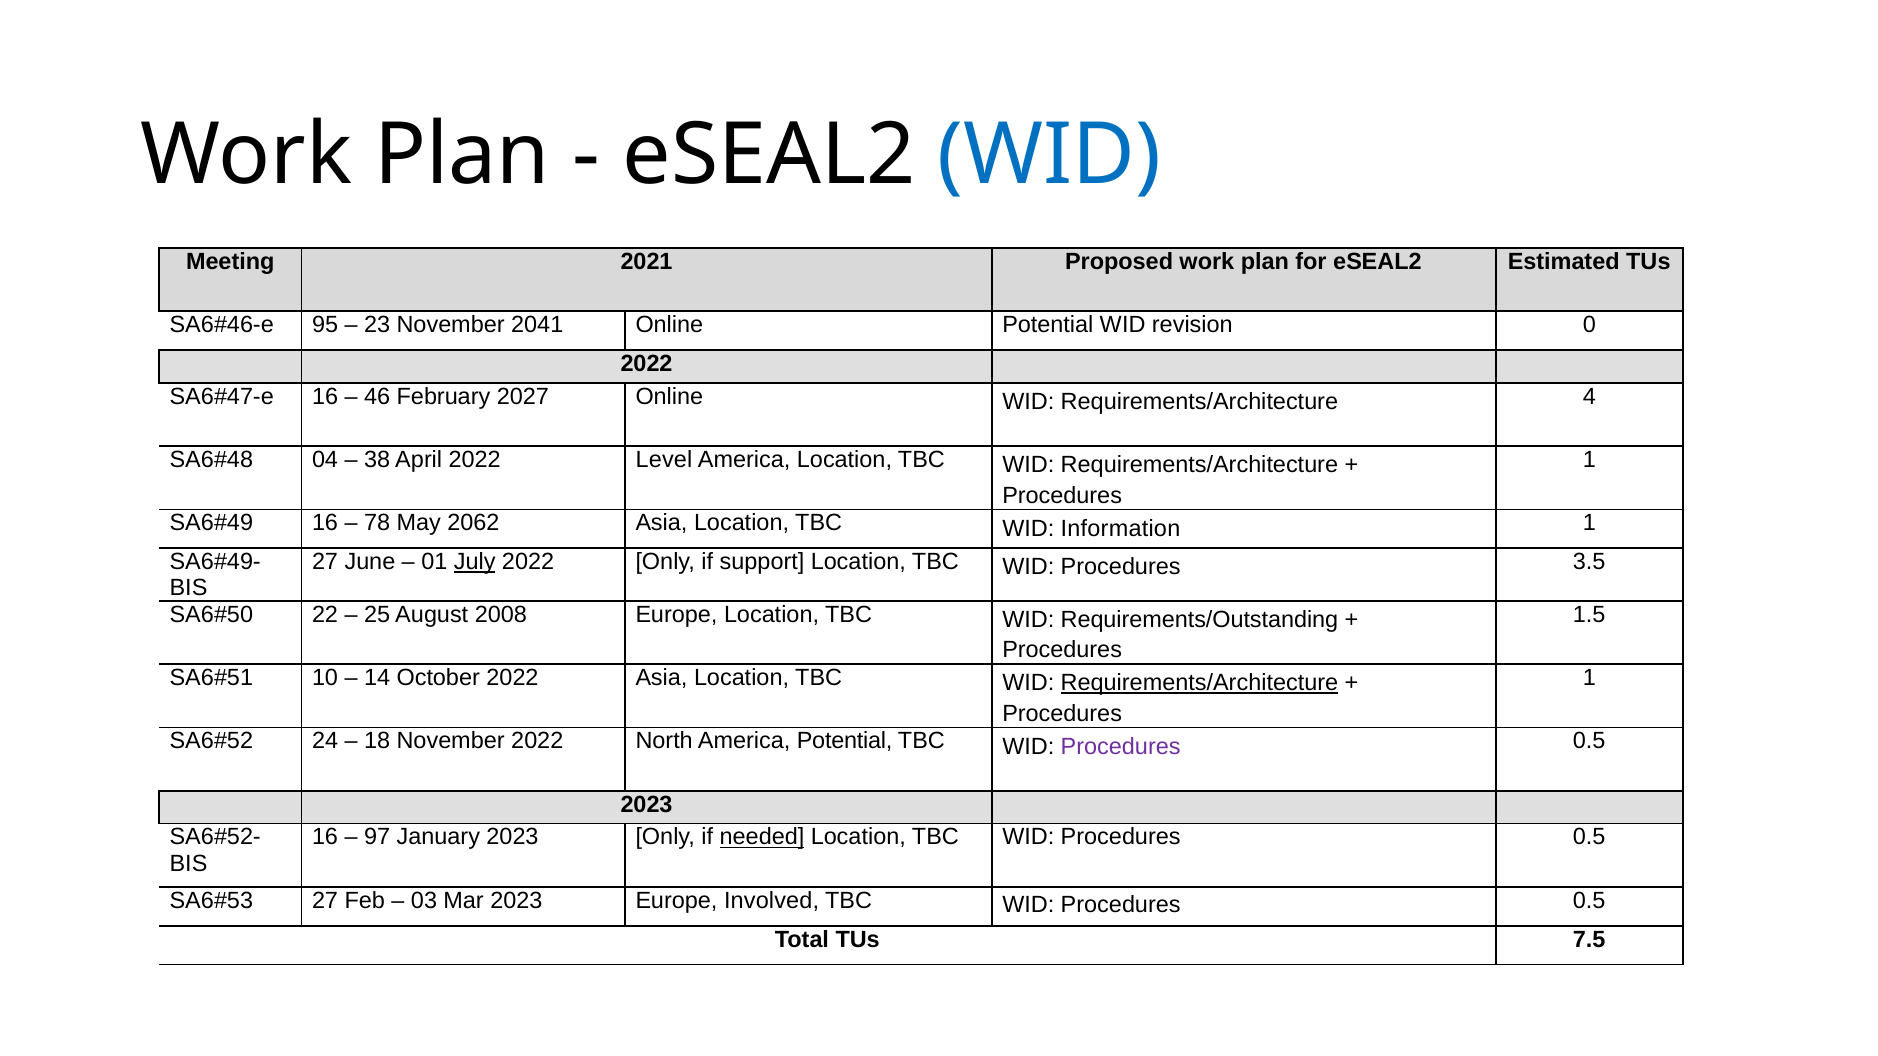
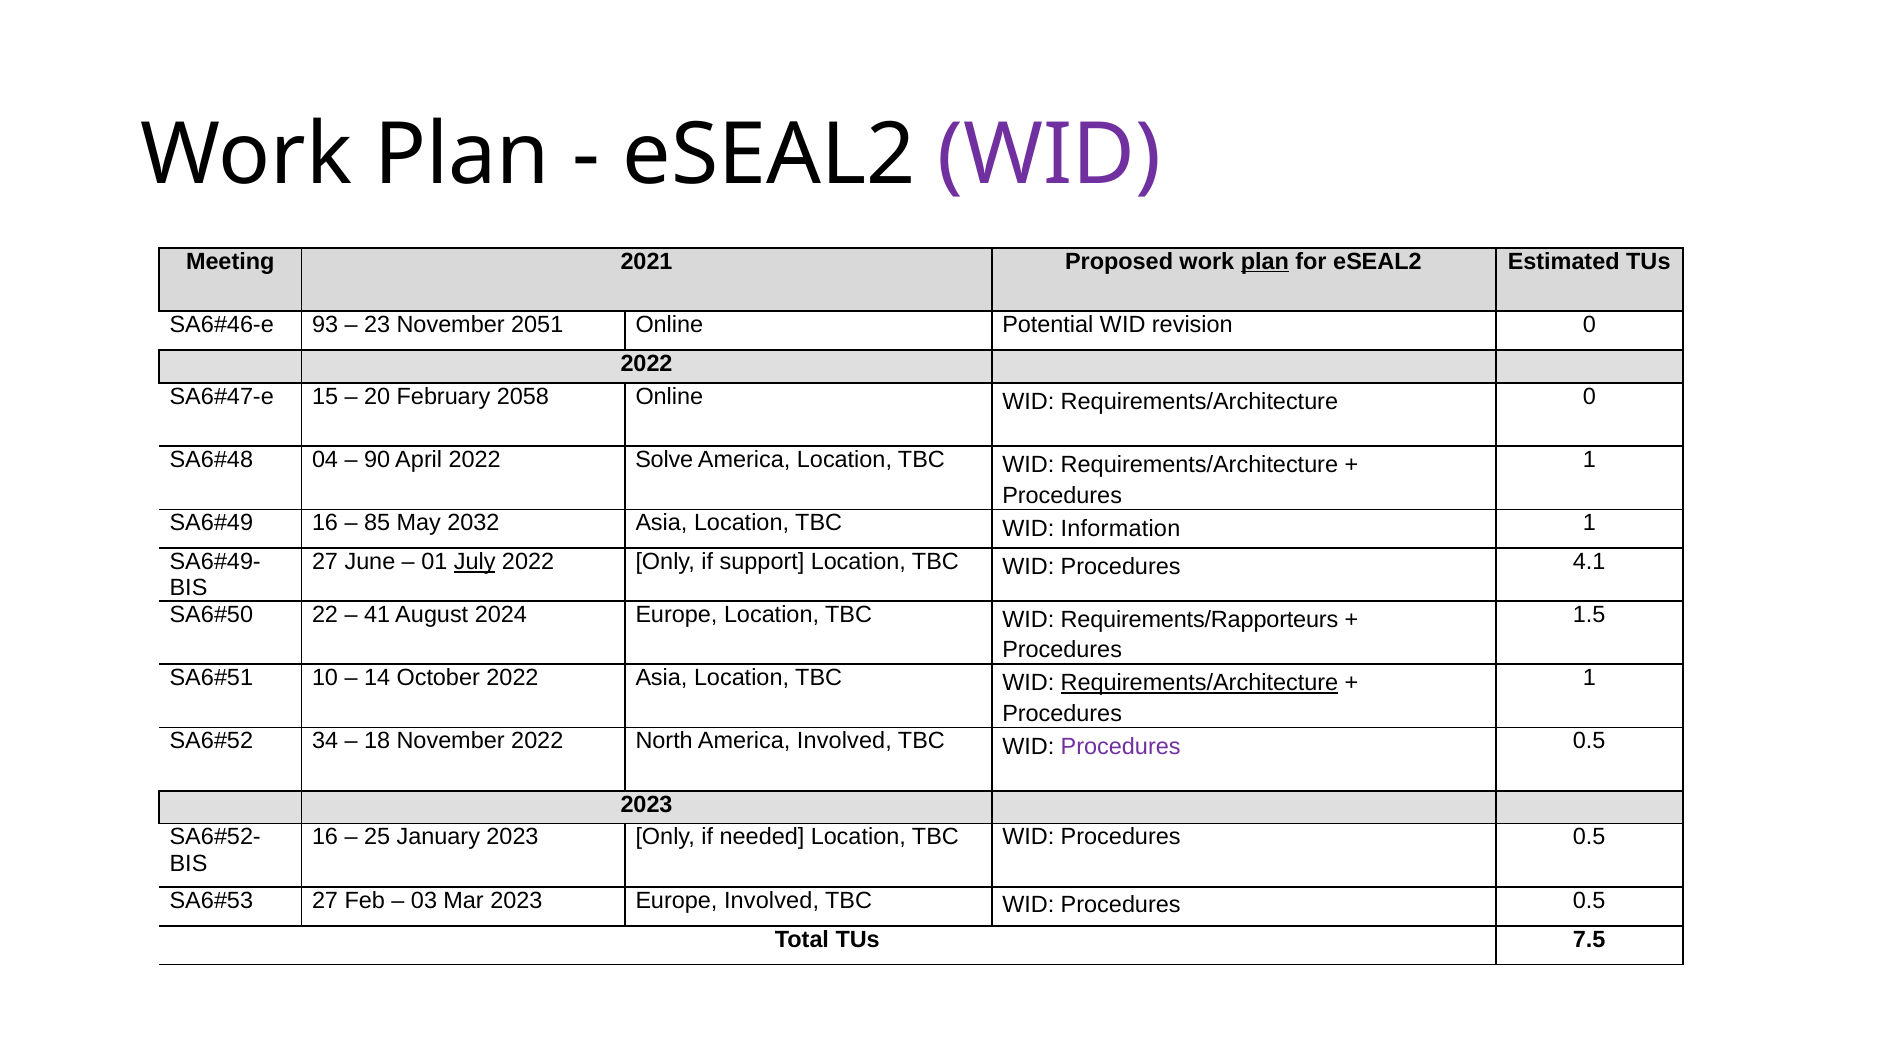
WID at (1050, 156) colour: blue -> purple
plan at (1265, 262) underline: none -> present
95: 95 -> 93
2041: 2041 -> 2051
16 at (325, 396): 16 -> 15
46: 46 -> 20
2027: 2027 -> 2058
Requirements/Architecture 4: 4 -> 0
38: 38 -> 90
Level: Level -> Solve
78: 78 -> 85
2062: 2062 -> 2032
3.5: 3.5 -> 4.1
25: 25 -> 41
2008: 2008 -> 2024
Requirements/Outstanding: Requirements/Outstanding -> Requirements/Rapporteurs
24: 24 -> 34
America Potential: Potential -> Involved
97: 97 -> 25
needed underline: present -> none
